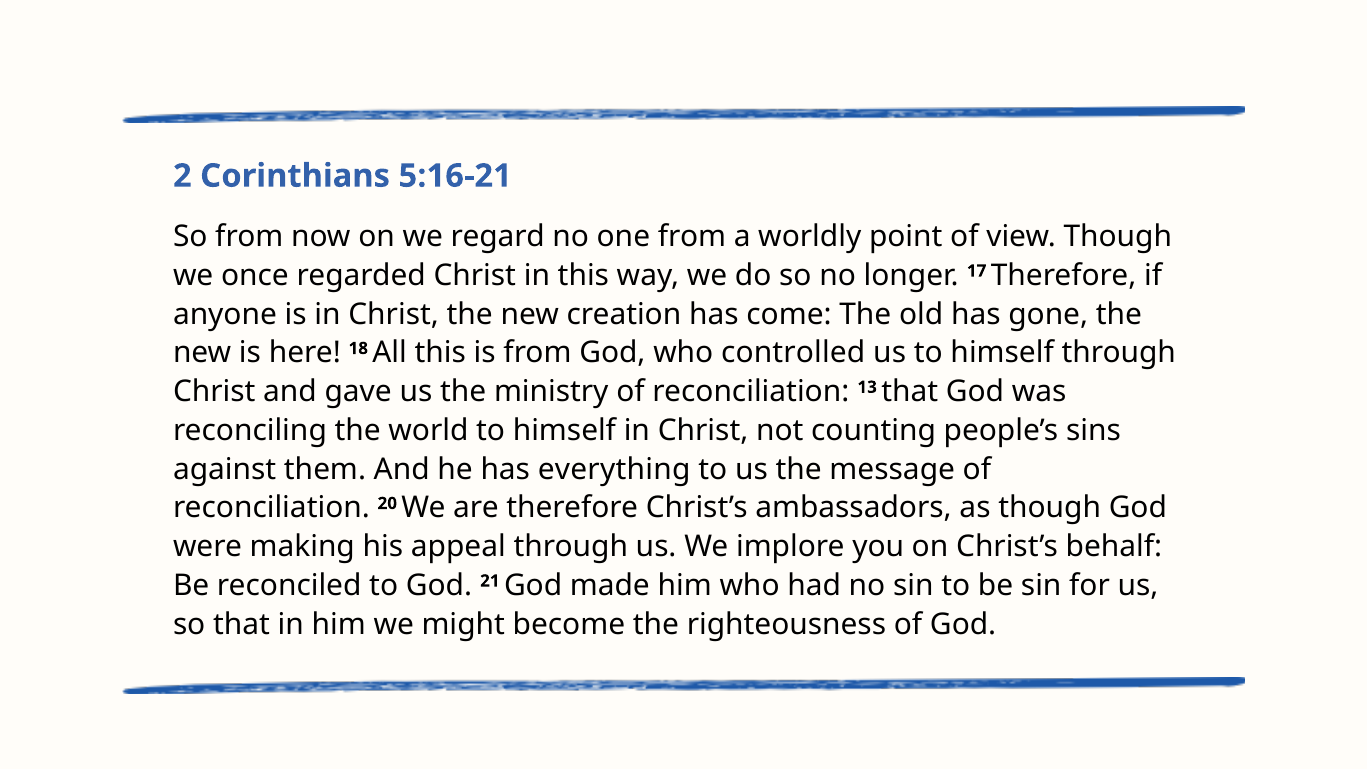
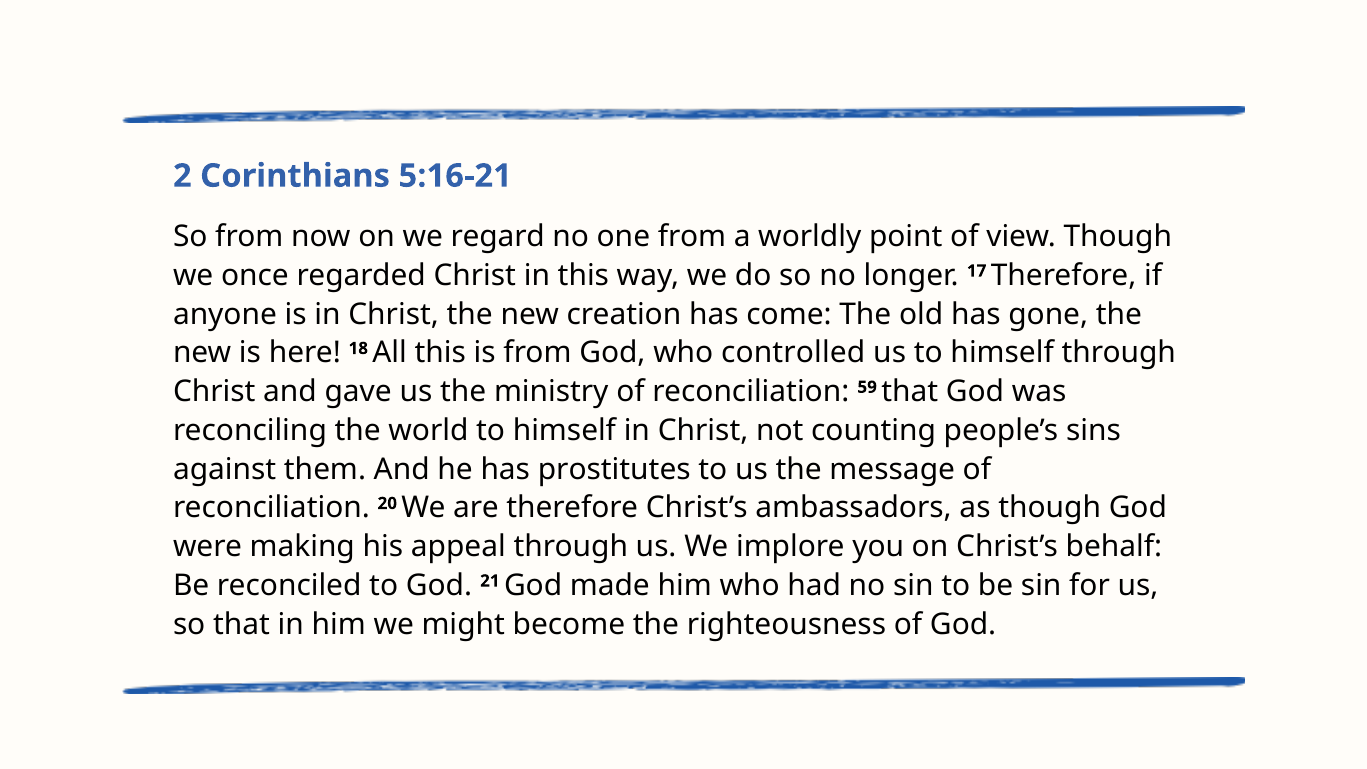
13: 13 -> 59
everything: everything -> prostitutes
